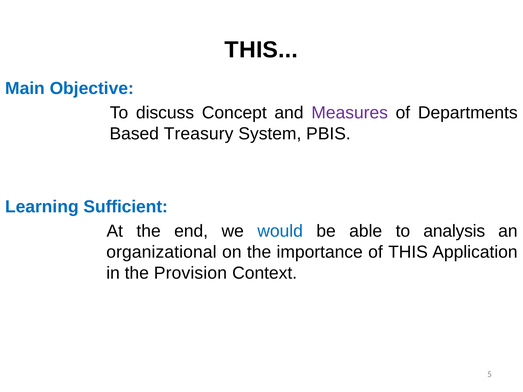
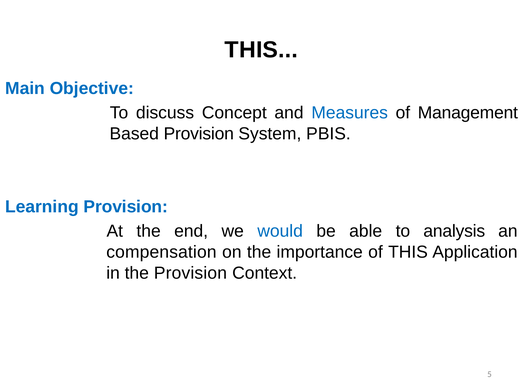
Measures colour: purple -> blue
Departments: Departments -> Management
Based Treasury: Treasury -> Provision
Learning Sufficient: Sufficient -> Provision
organizational: organizational -> compensation
